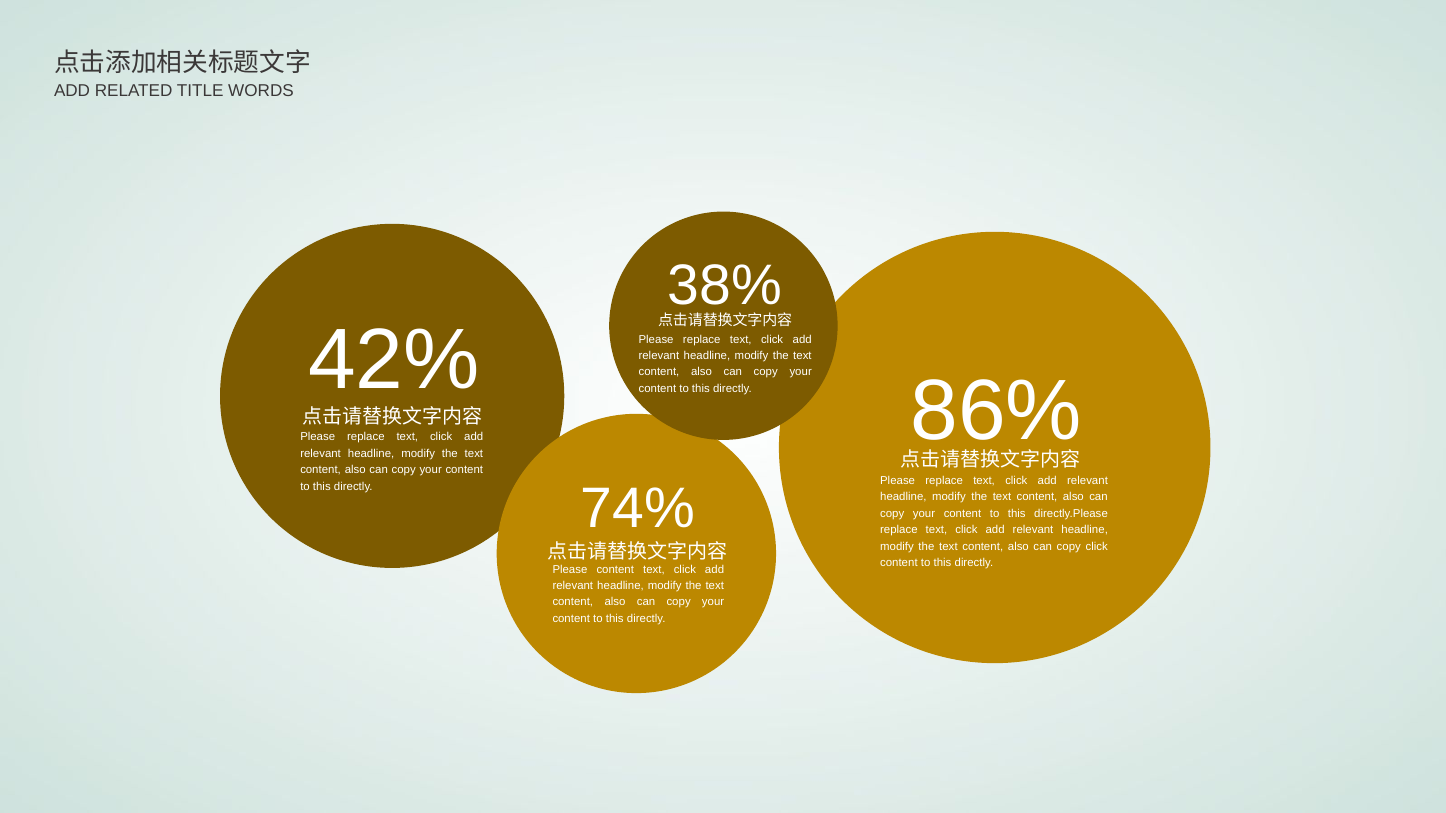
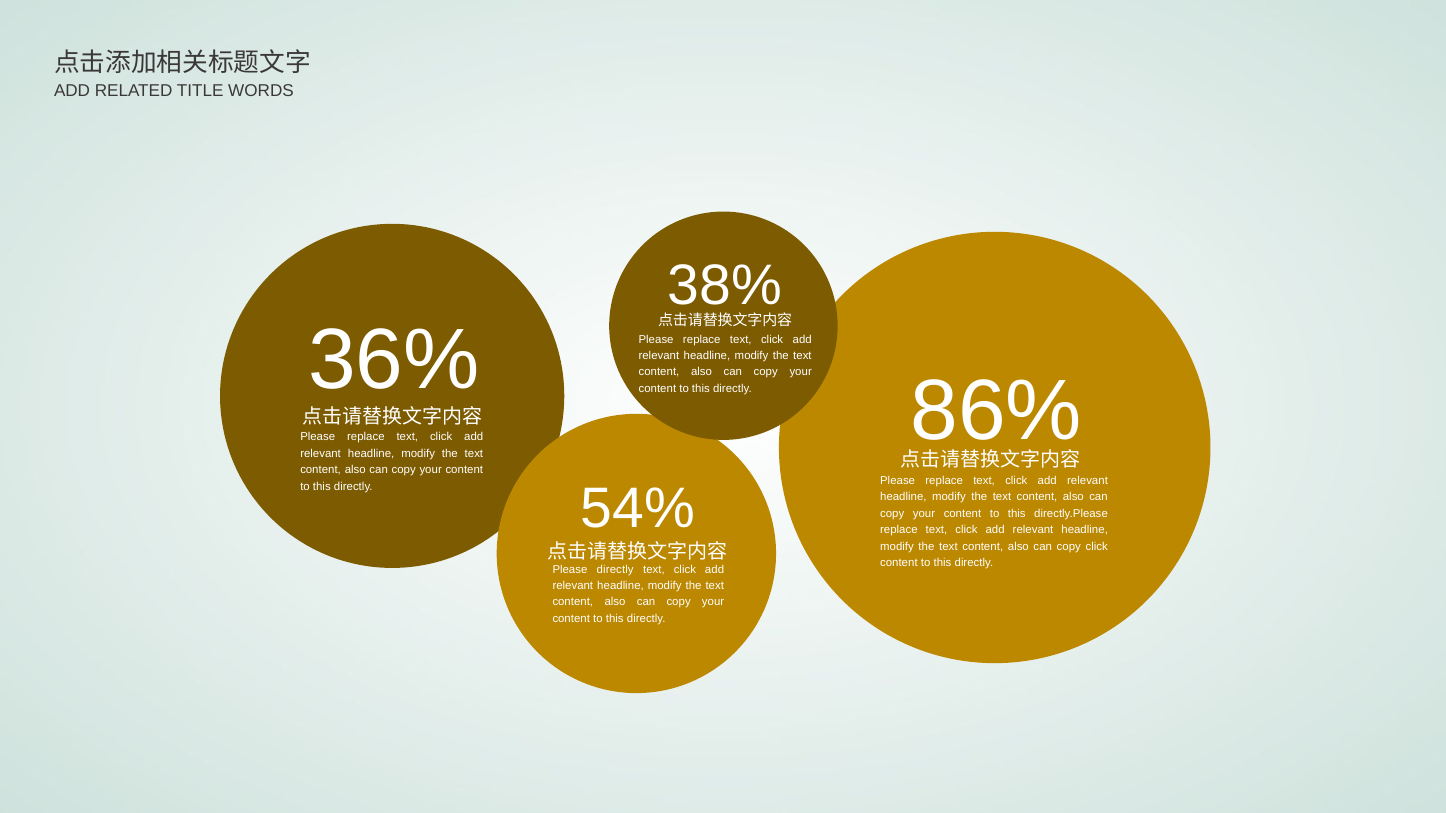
42%: 42% -> 36%
74%: 74% -> 54%
Please content: content -> directly
